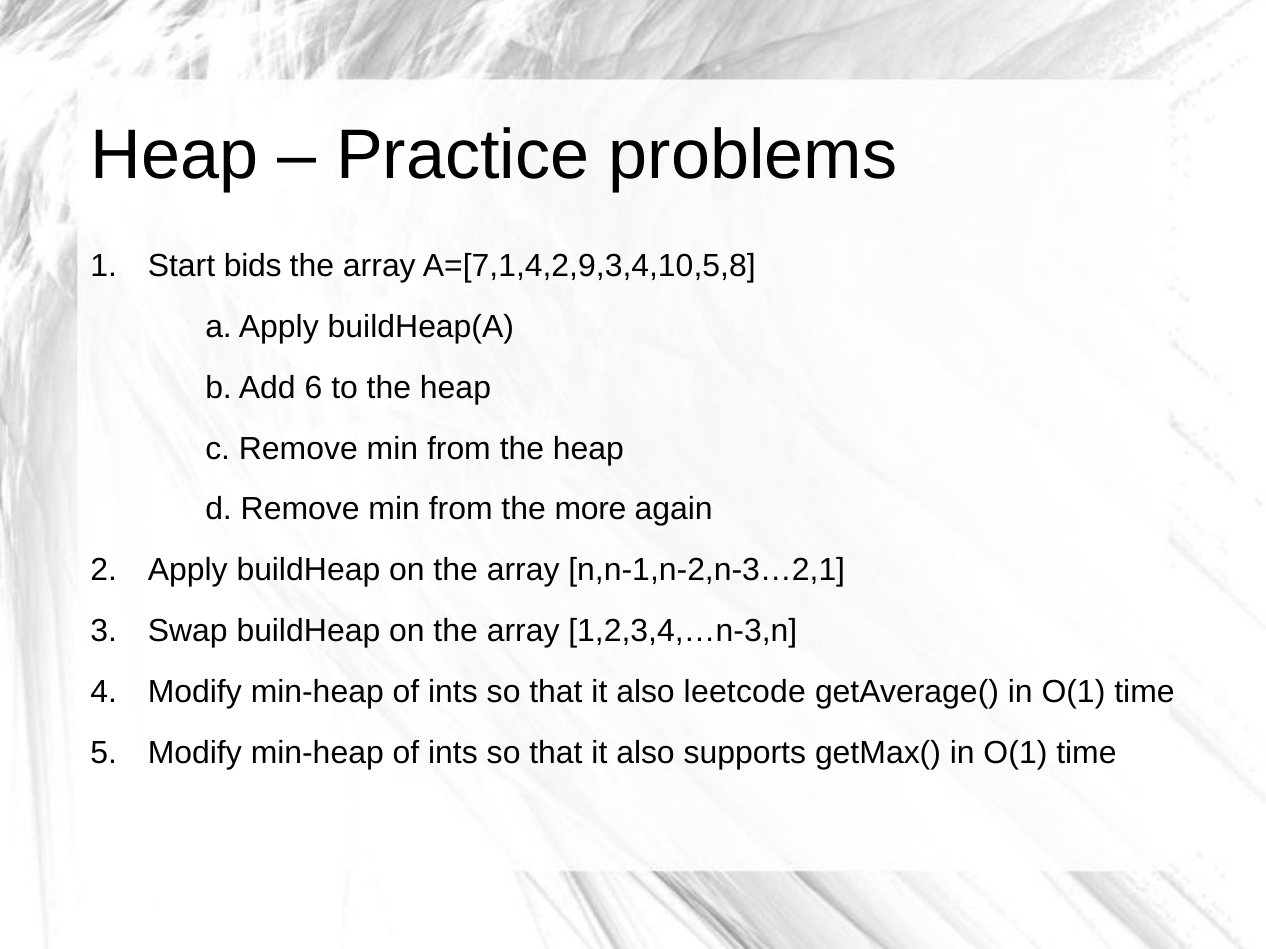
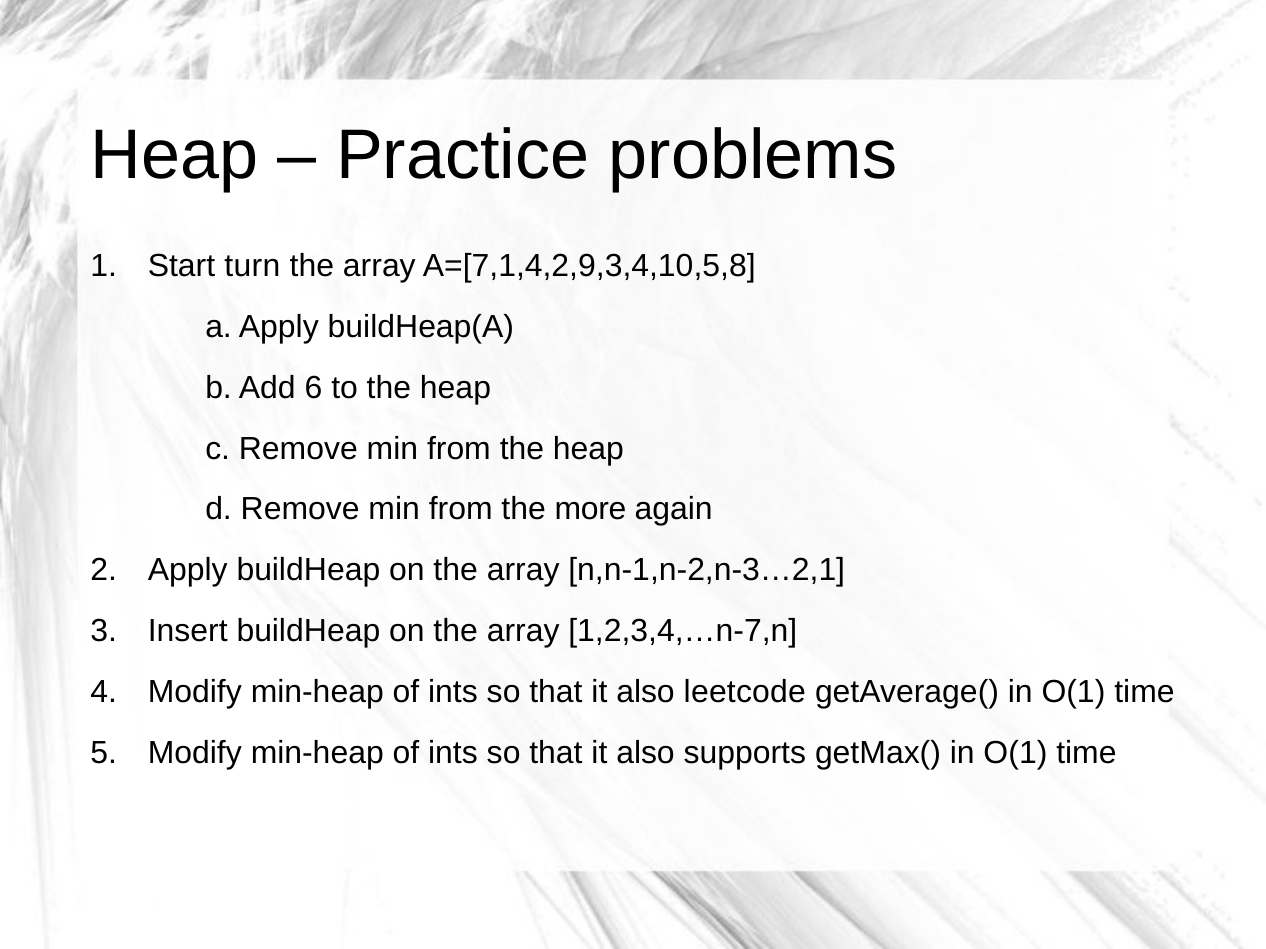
bids: bids -> turn
Swap: Swap -> Insert
1,2,3,4,…n-3,n: 1,2,3,4,…n-3,n -> 1,2,3,4,…n-7,n
